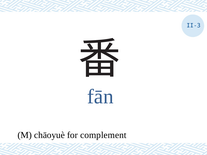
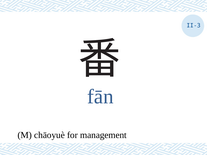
complement: complement -> management
